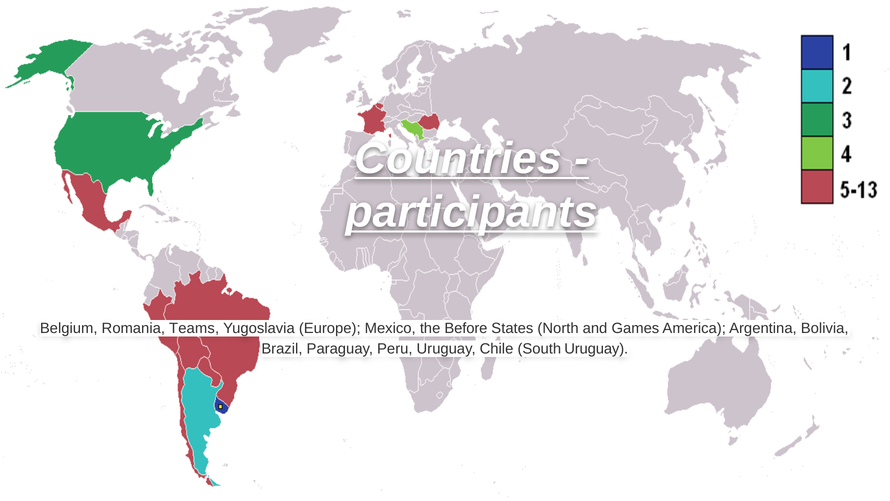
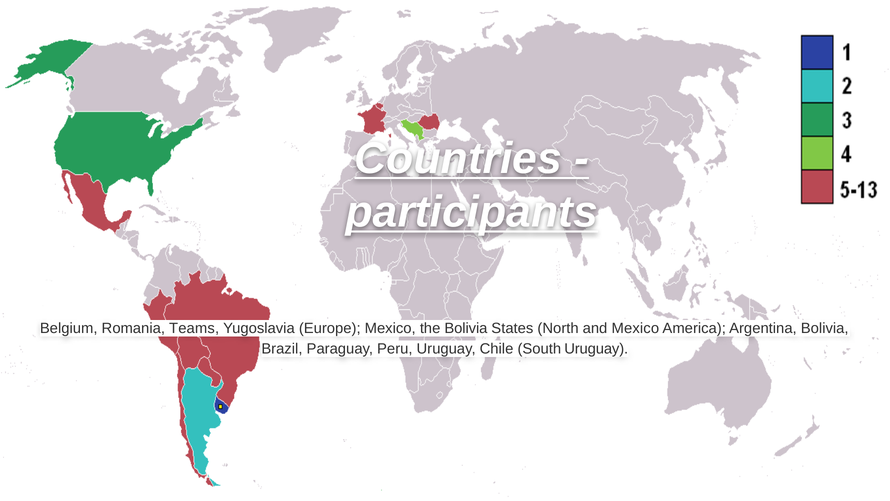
the Before: Before -> Bolivia
and Games: Games -> Mexico
